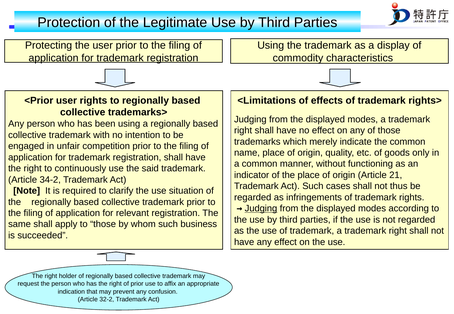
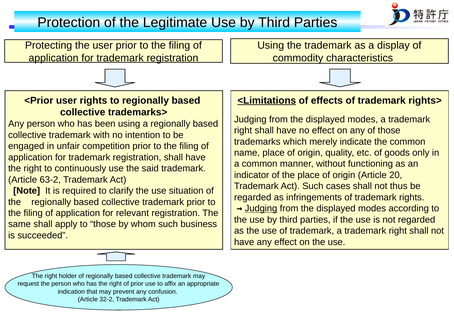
<Limitations underline: none -> present
21: 21 -> 20
34-2: 34-2 -> 63-2
